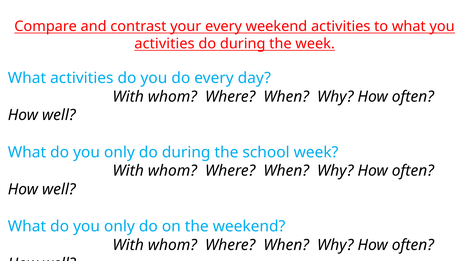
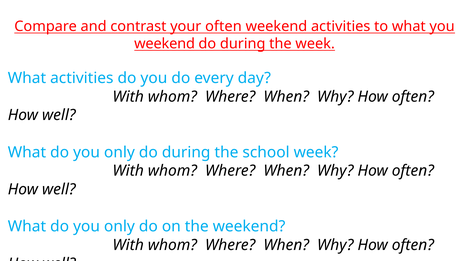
your every: every -> often
activities at (164, 44): activities -> weekend
